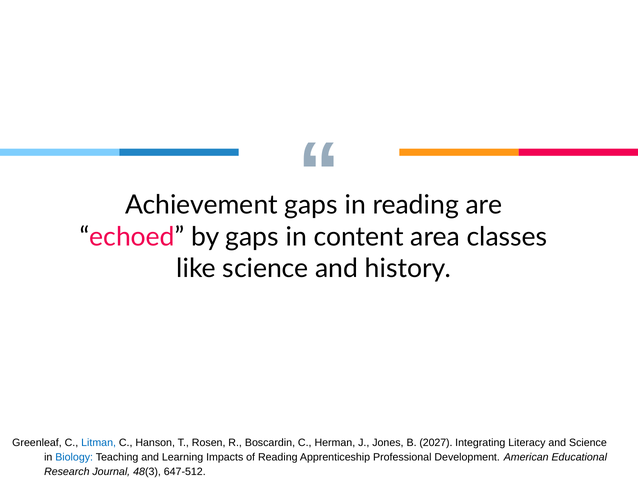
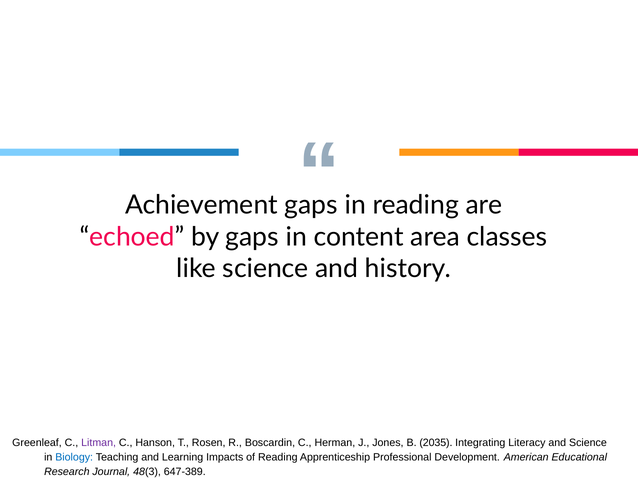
Litman colour: blue -> purple
2027: 2027 -> 2035
647-512: 647-512 -> 647-389
